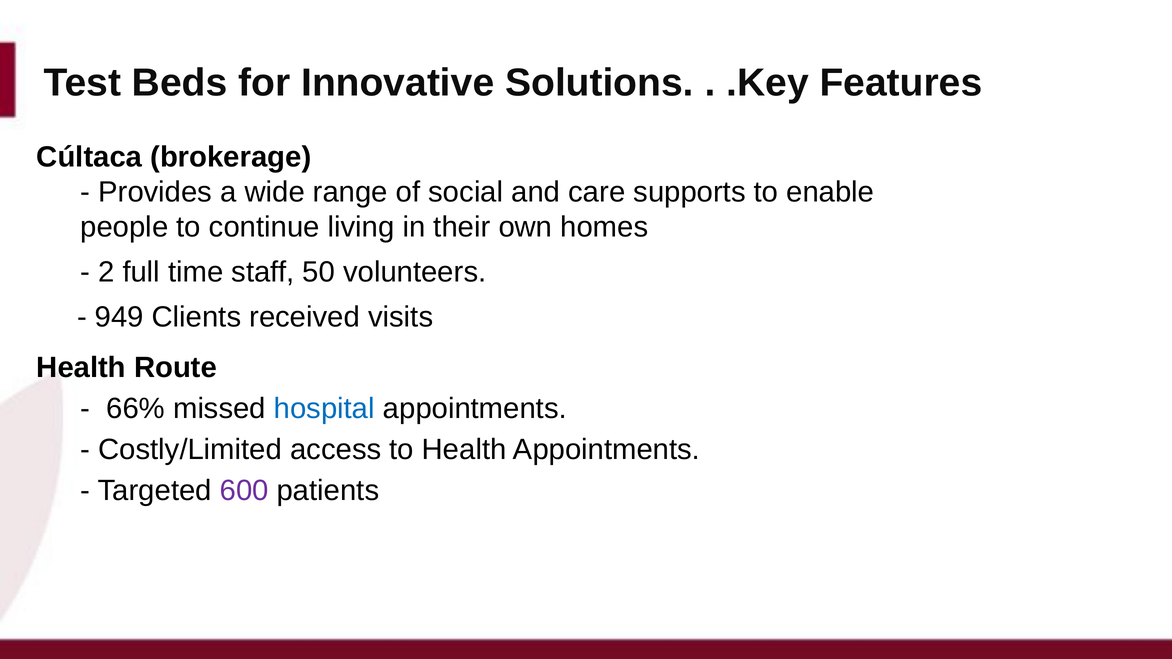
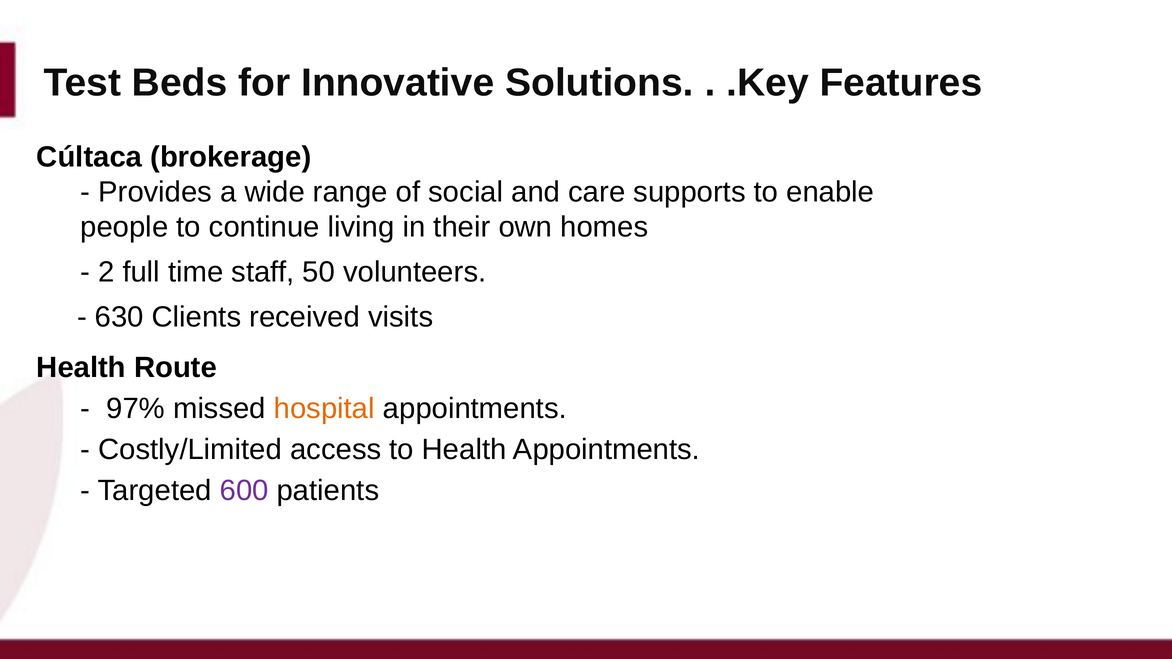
949: 949 -> 630
66%: 66% -> 97%
hospital colour: blue -> orange
